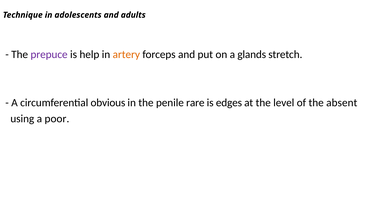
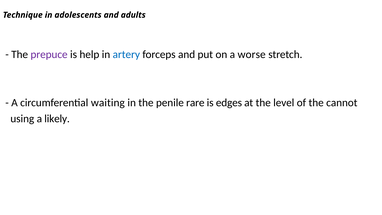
artery colour: orange -> blue
glands: glands -> worse
obvious: obvious -> waiting
absent: absent -> cannot
poor: poor -> likely
